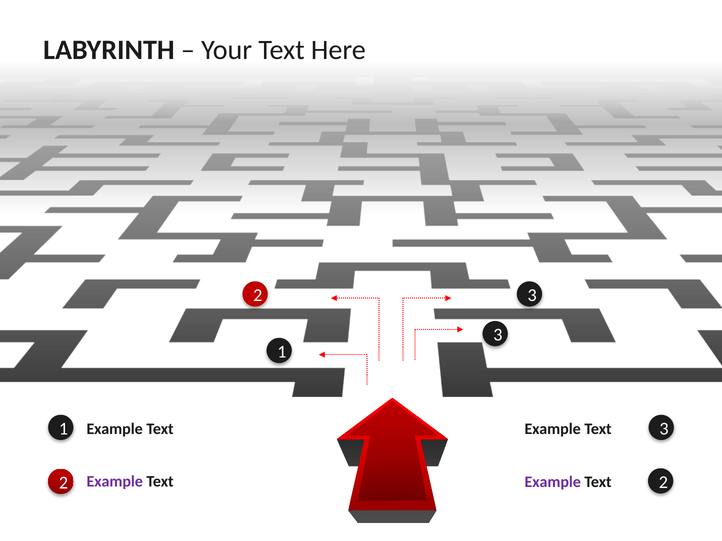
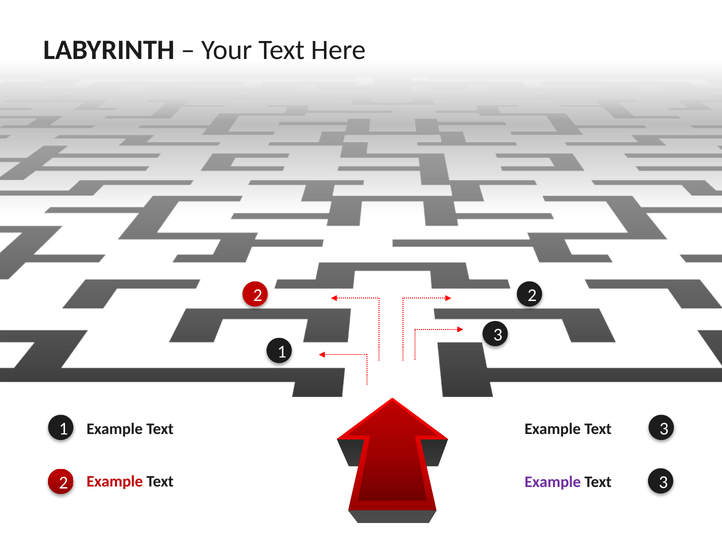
3 at (532, 295): 3 -> 2
Example at (115, 482) colour: purple -> red
2 at (663, 483): 2 -> 3
